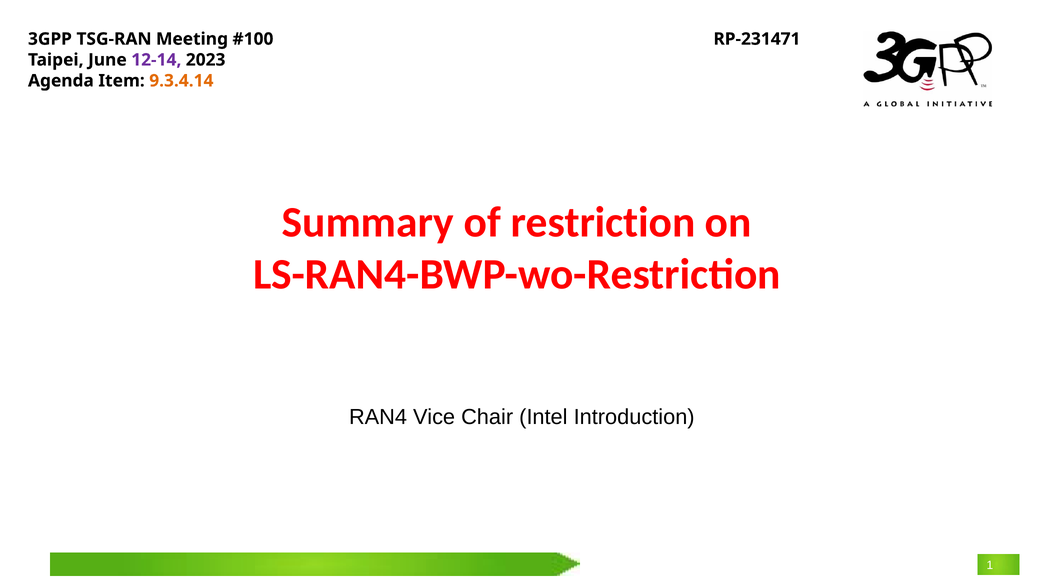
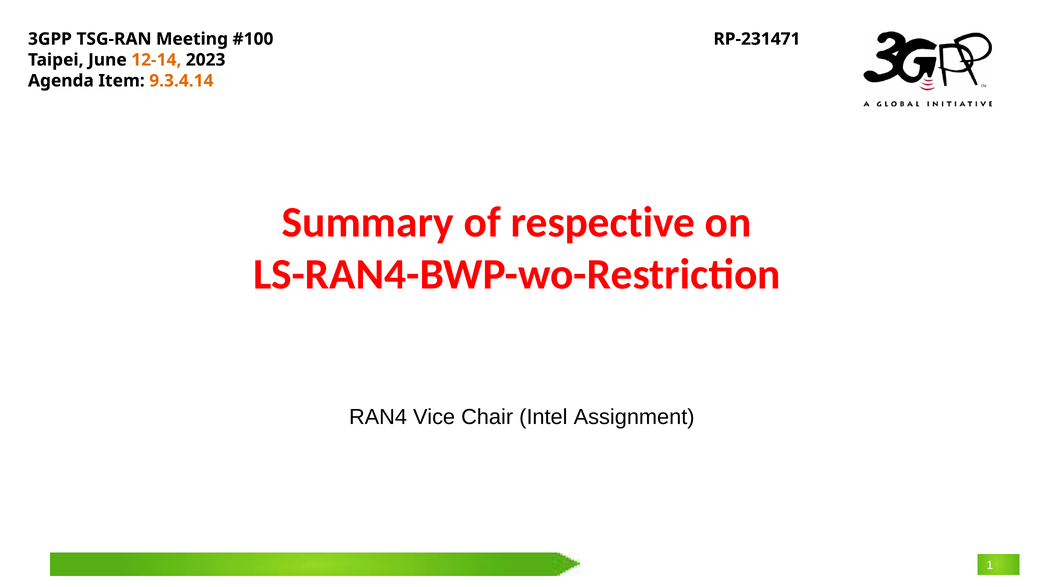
12-14 colour: purple -> orange
restriction: restriction -> respective
Introduction: Introduction -> Assignment
